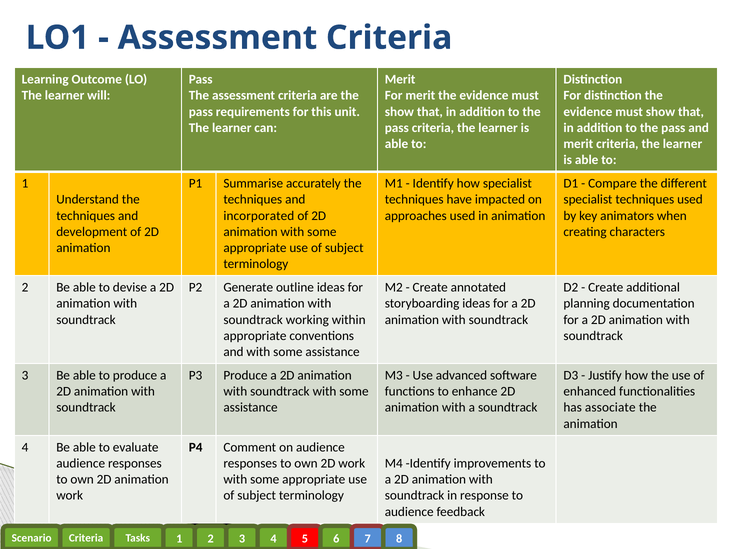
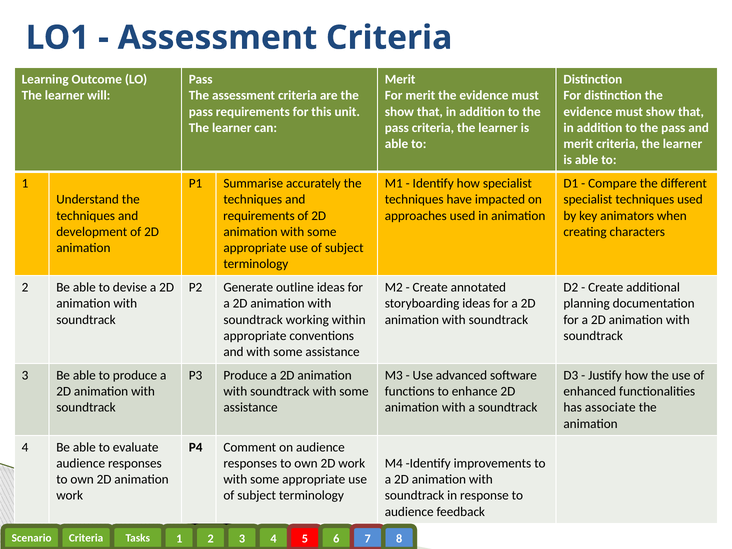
incorporated at (259, 216): incorporated -> requirements
